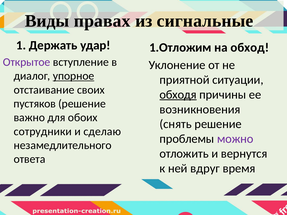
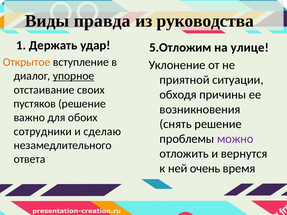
правах: правах -> правда
сигнальные: сигнальные -> руководства
1.Отложим: 1.Отложим -> 5.Отложим
обход: обход -> улице
Открытое colour: purple -> orange
обходя underline: present -> none
вдруг: вдруг -> очень
